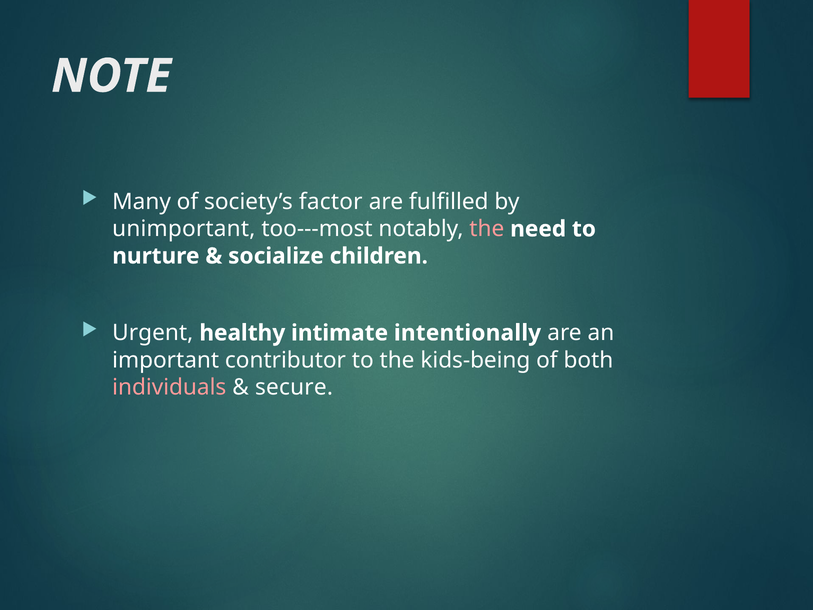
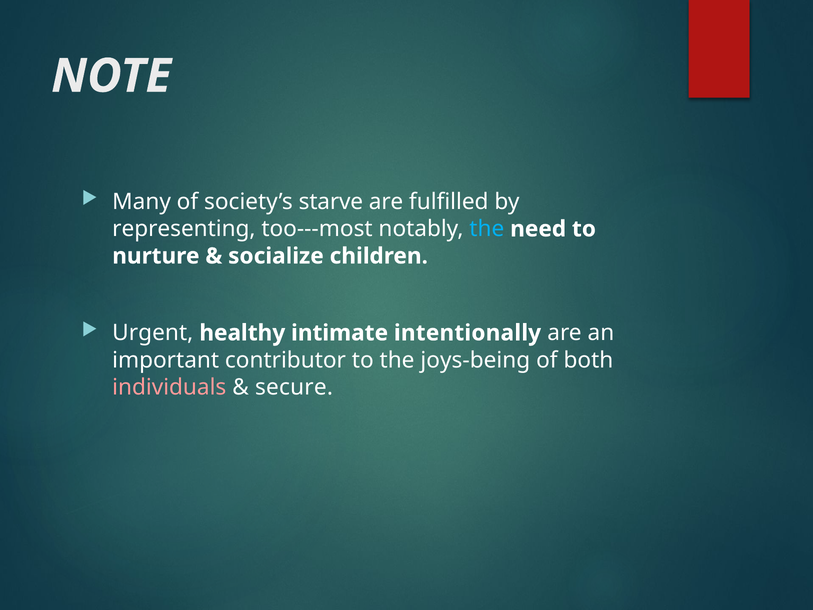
factor: factor -> starve
unimportant: unimportant -> representing
the at (487, 229) colour: pink -> light blue
kids-being: kids-being -> joys-being
